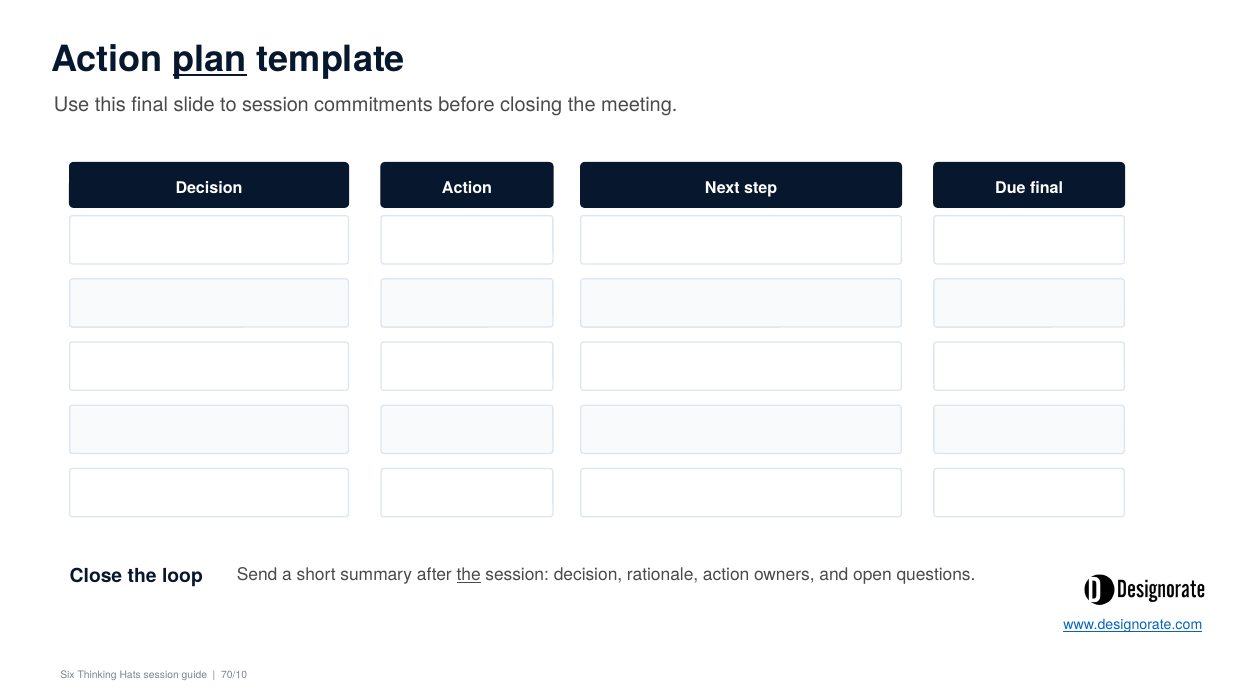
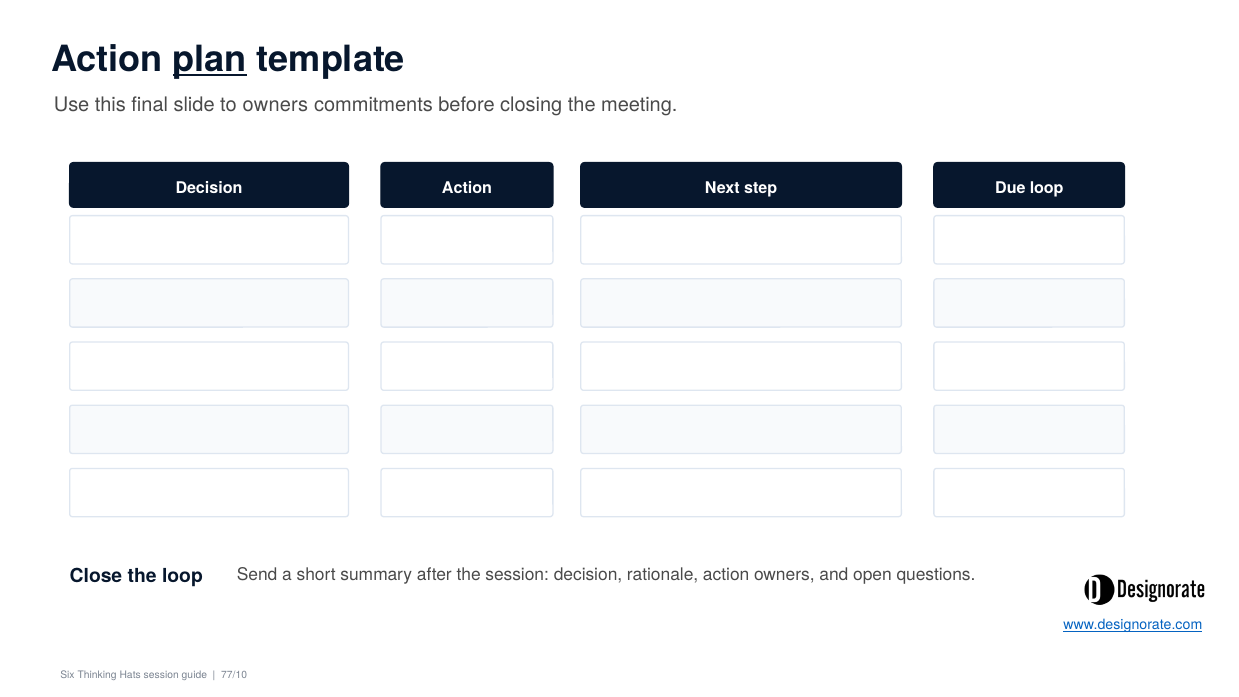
to session: session -> owners
Due final: final -> loop
the at (469, 575) underline: present -> none
70/10: 70/10 -> 77/10
